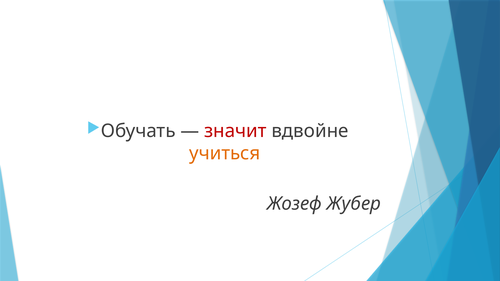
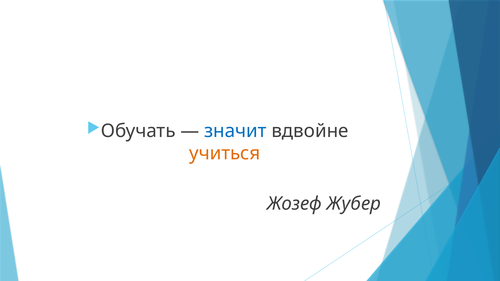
значит colour: red -> blue
